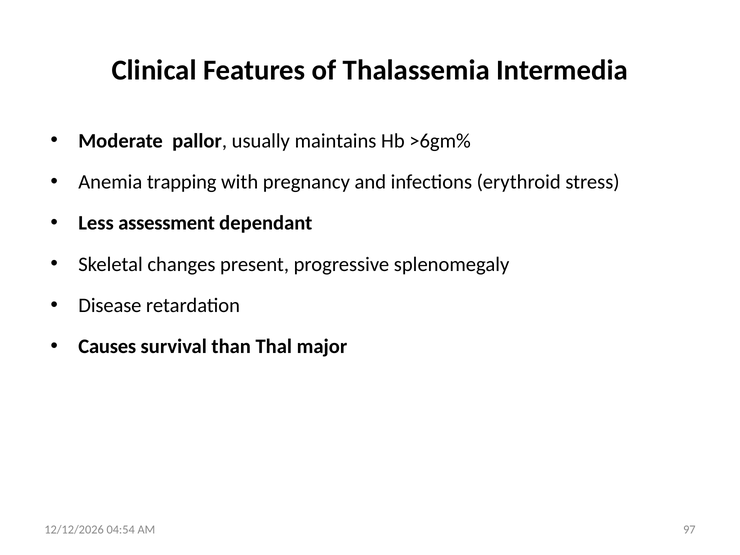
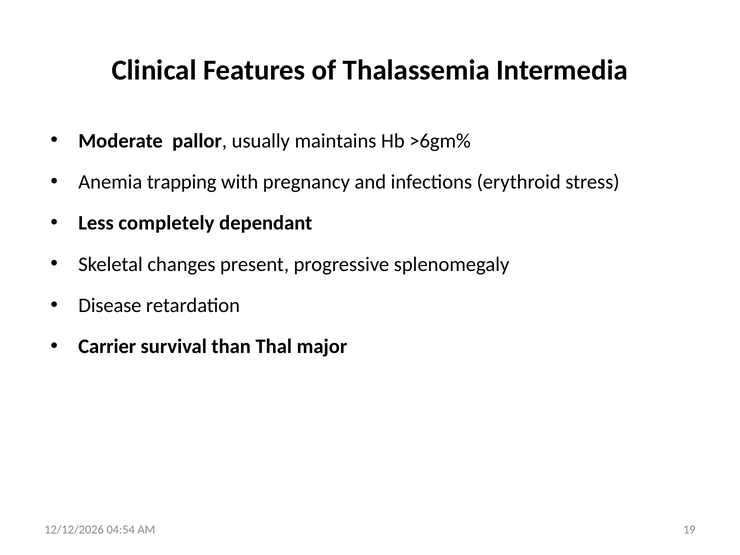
assessment: assessment -> completely
Causes: Causes -> Carrier
97: 97 -> 19
